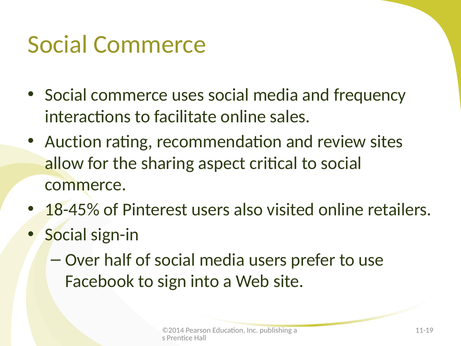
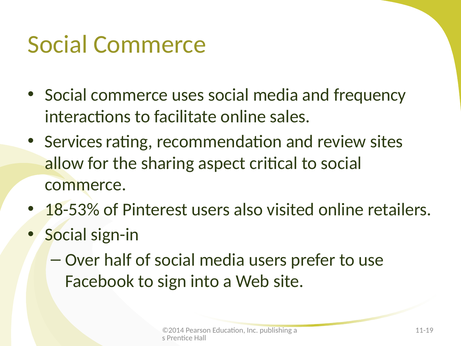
Auction: Auction -> Services
18-45%: 18-45% -> 18-53%
